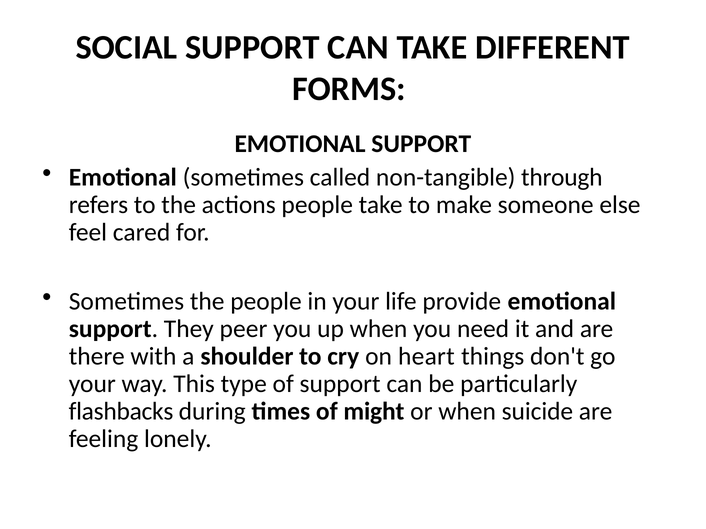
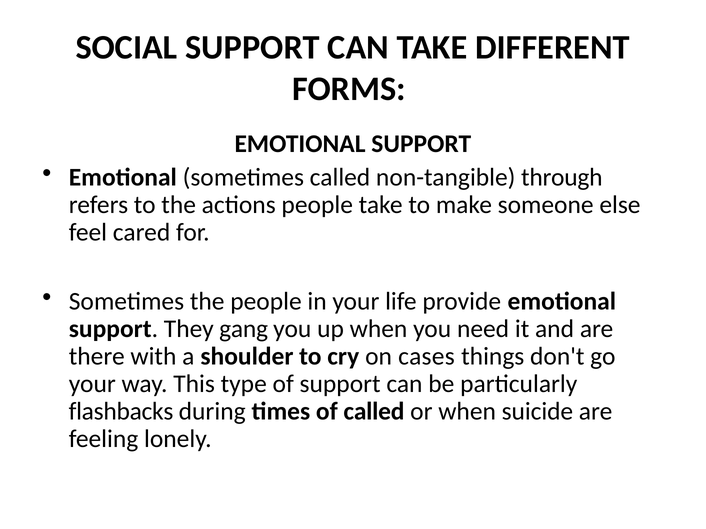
peer: peer -> gang
heart: heart -> cases
of might: might -> called
